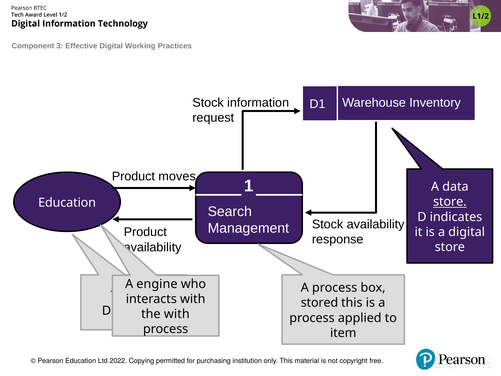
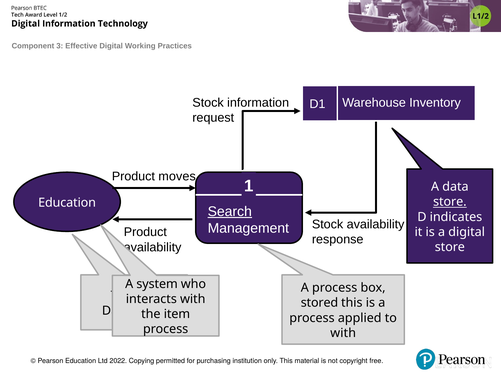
Search underline: none -> present
engine: engine -> system
with at (177, 314): with -> item
item at (343, 333): item -> with
